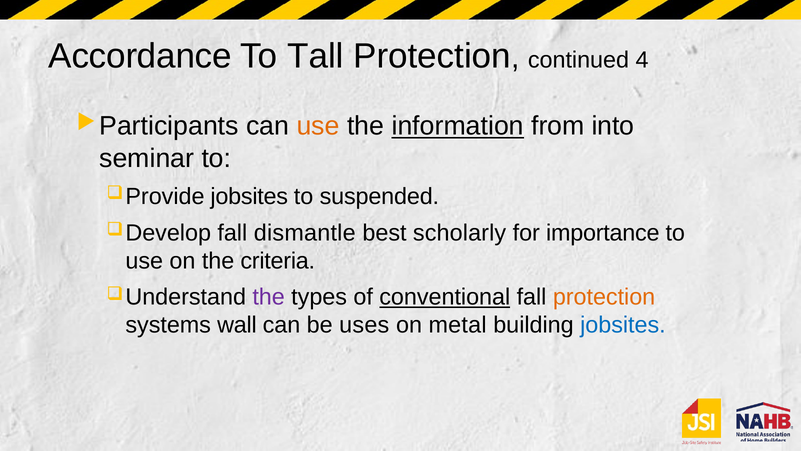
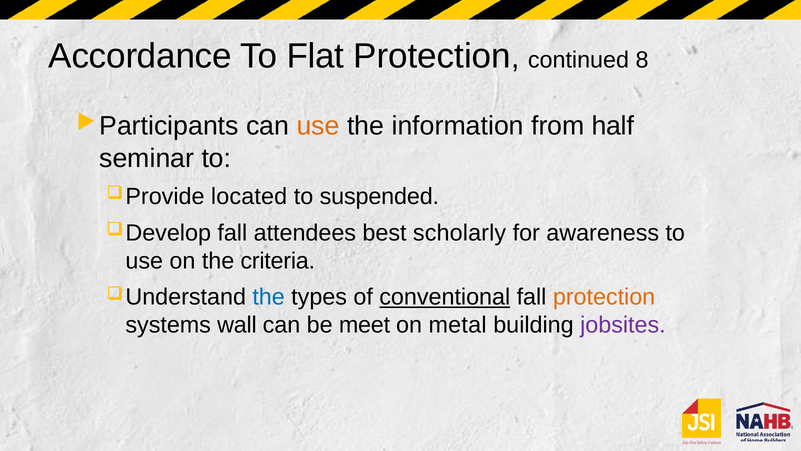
Tall: Tall -> Flat
4: 4 -> 8
information underline: present -> none
into: into -> half
jobsites at (249, 196): jobsites -> located
dismantle: dismantle -> attendees
importance: importance -> awareness
the at (269, 297) colour: purple -> blue
uses: uses -> meet
jobsites at (623, 325) colour: blue -> purple
